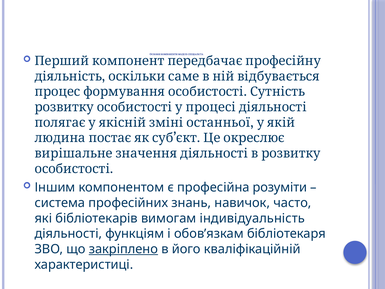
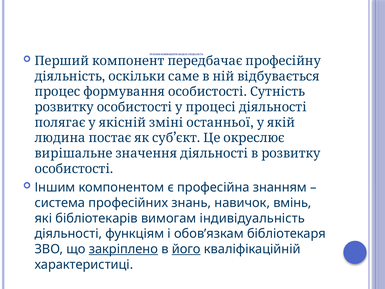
розуміти: розуміти -> знанням
часто: часто -> вмінь
його underline: none -> present
